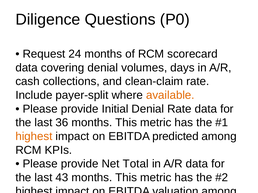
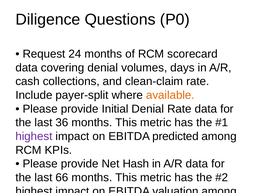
highest at (34, 137) colour: orange -> purple
Total: Total -> Hash
43: 43 -> 66
